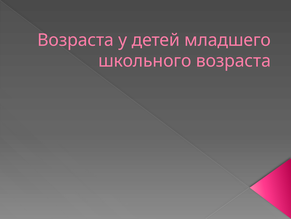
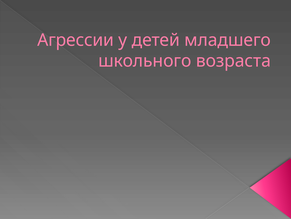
Возраста at (76, 40): Возраста -> Агрессии
